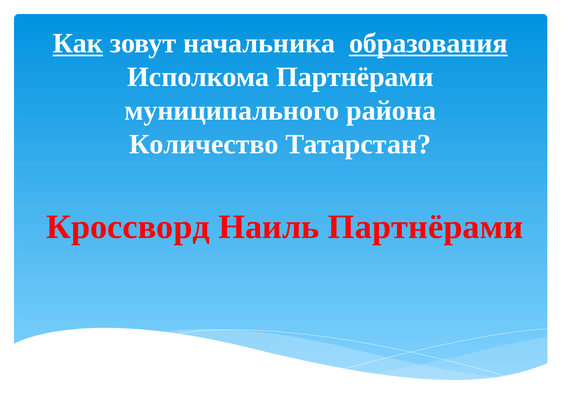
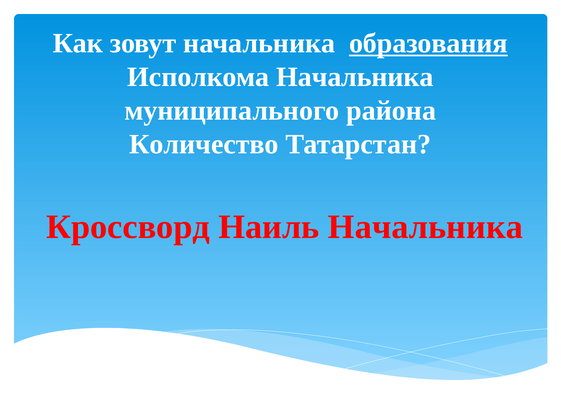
Как underline: present -> none
Исполкома Партнёрами: Партнёрами -> Начальника
Наиль Партнёрами: Партнёрами -> Начальника
